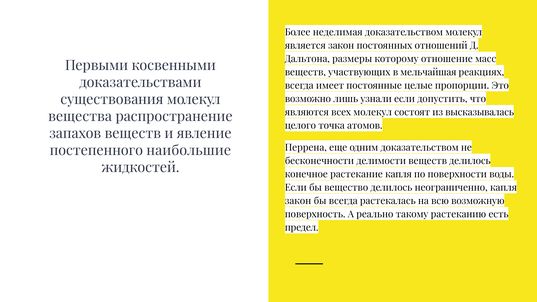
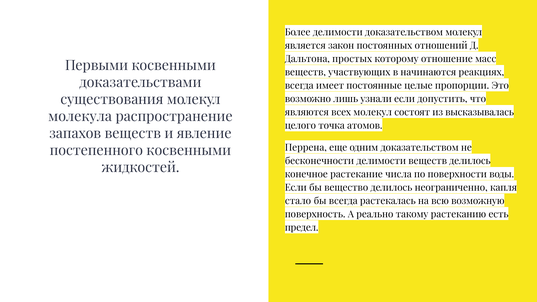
Более неделимая: неделимая -> делимости
размеры: размеры -> простых
мельчайшая: мельчайшая -> начинаются
вещества: вещества -> молекула
постепенного наибольшие: наибольшие -> косвенными
растекание капля: капля -> числа
закон at (298, 201): закон -> стало
